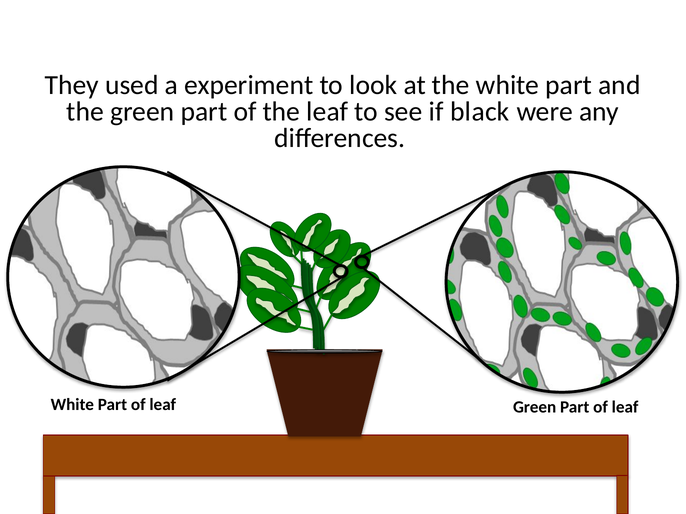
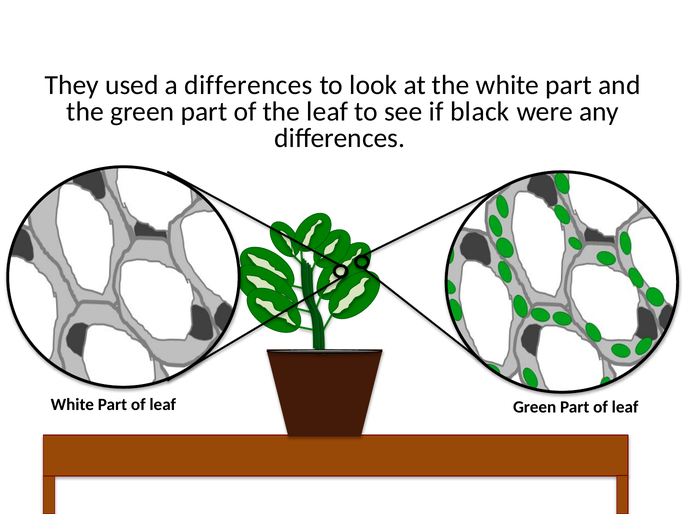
a experiment: experiment -> differences
